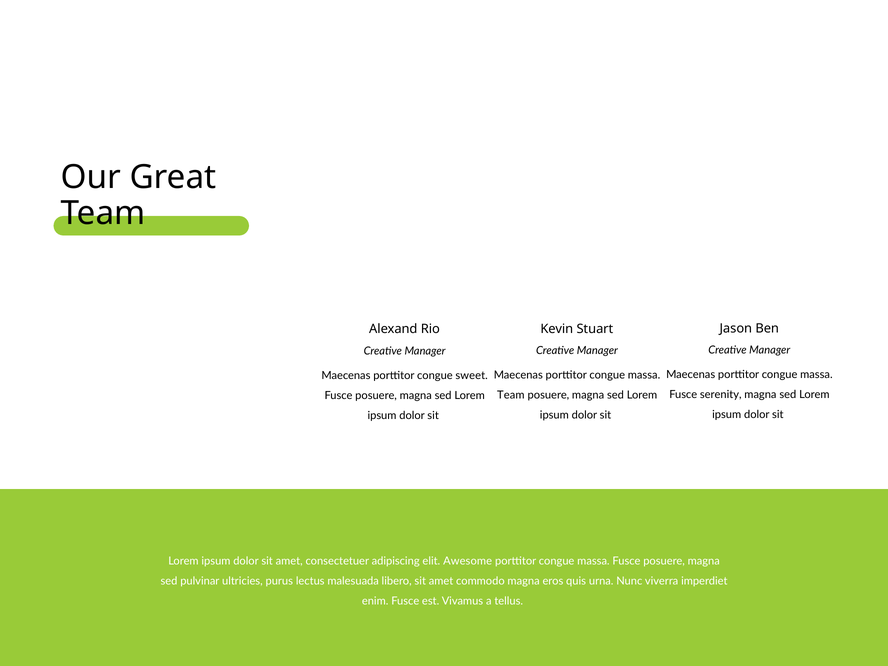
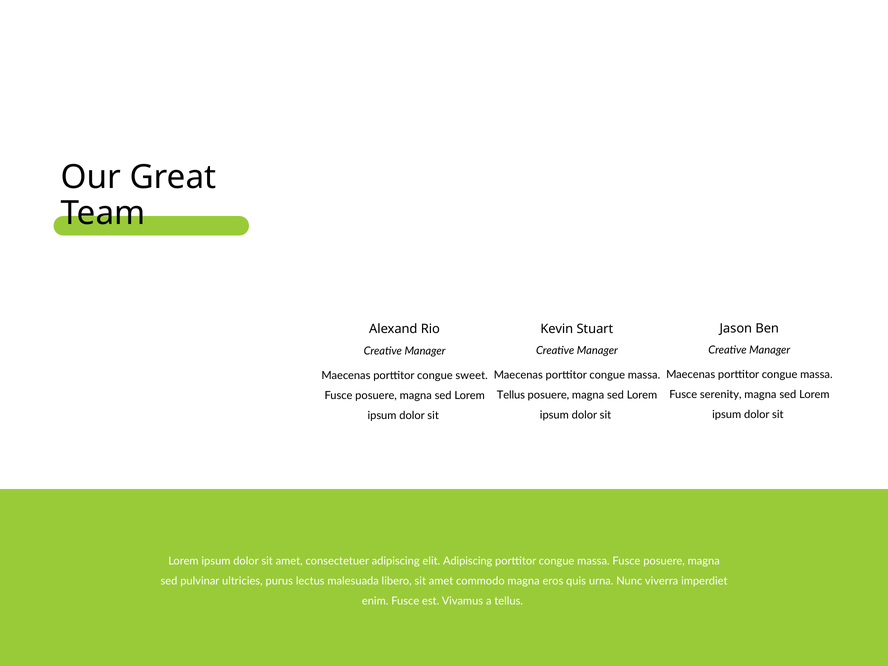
Team at (511, 395): Team -> Tellus
elit Awesome: Awesome -> Adipiscing
